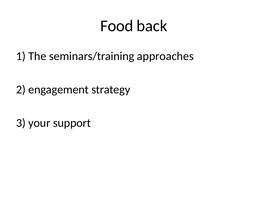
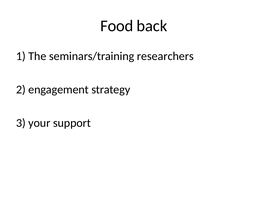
approaches: approaches -> researchers
